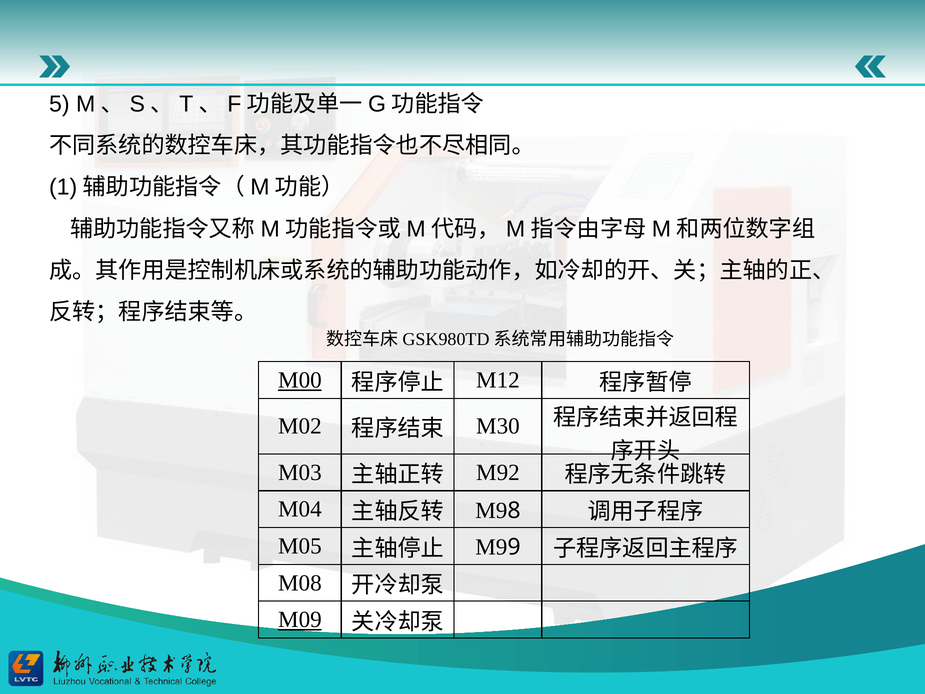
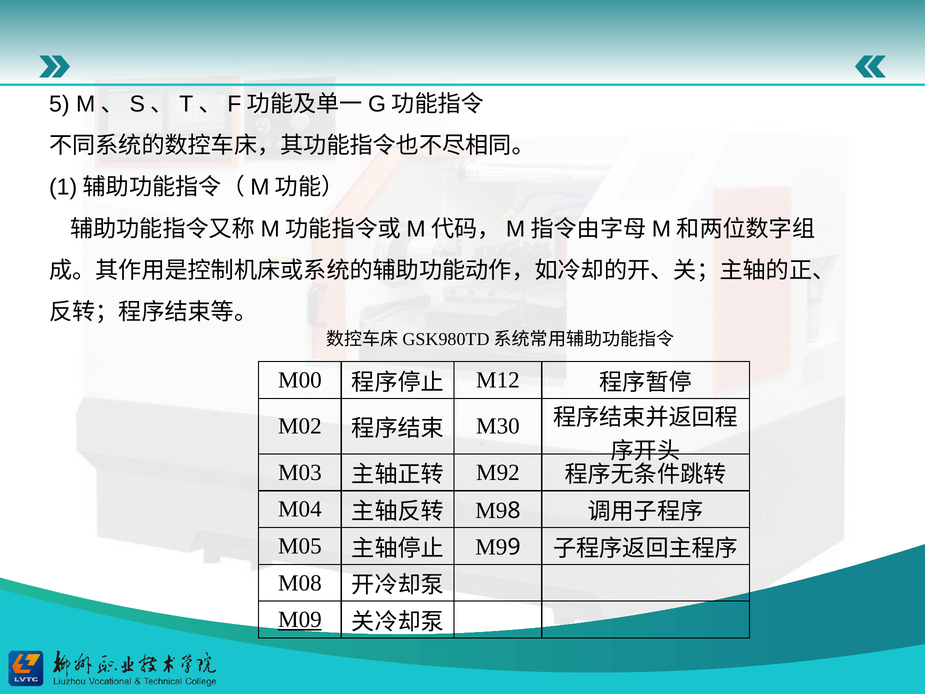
M00 underline: present -> none
